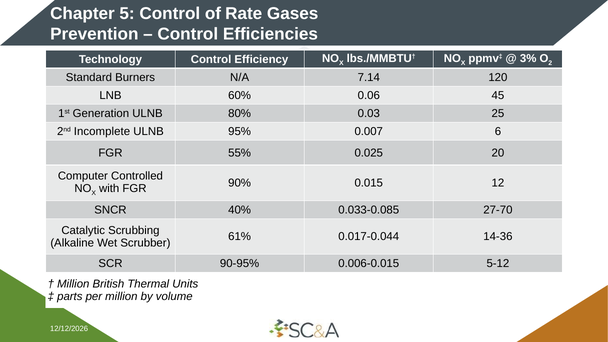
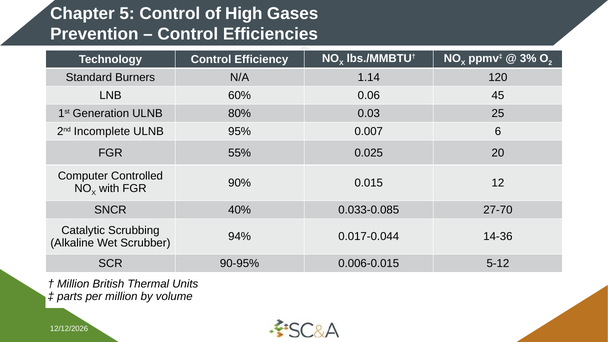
Rate: Rate -> High
7.14: 7.14 -> 1.14
61%: 61% -> 94%
